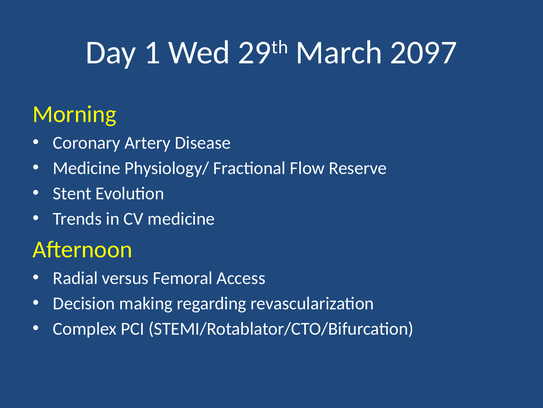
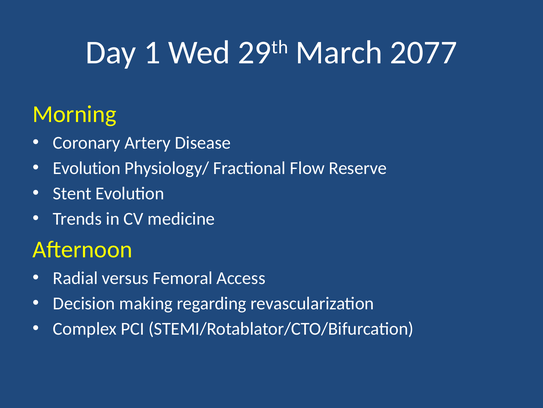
2097: 2097 -> 2077
Medicine at (87, 168): Medicine -> Evolution
